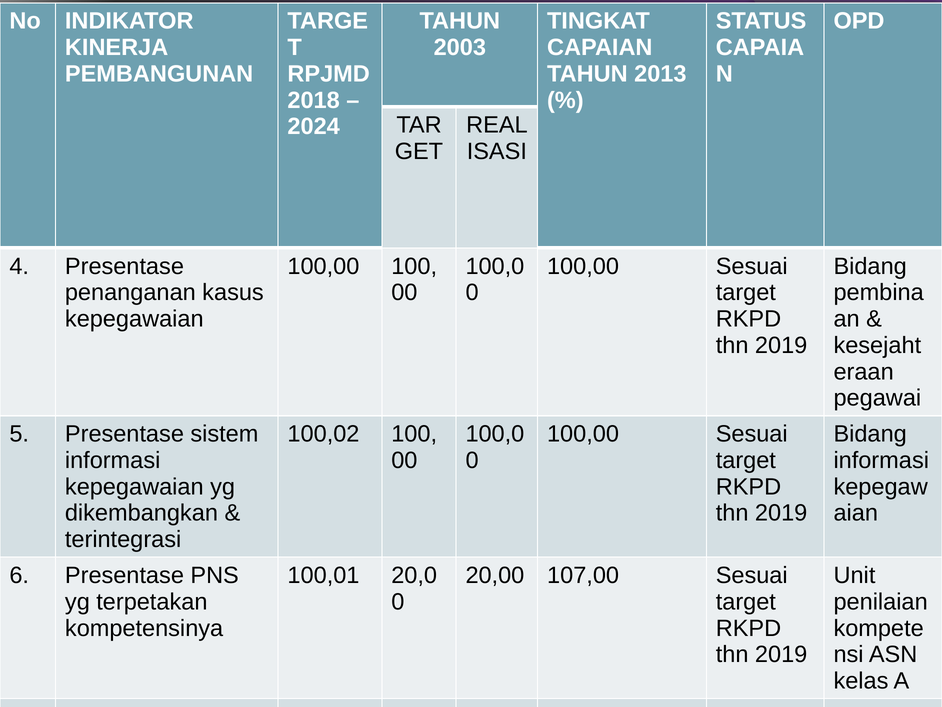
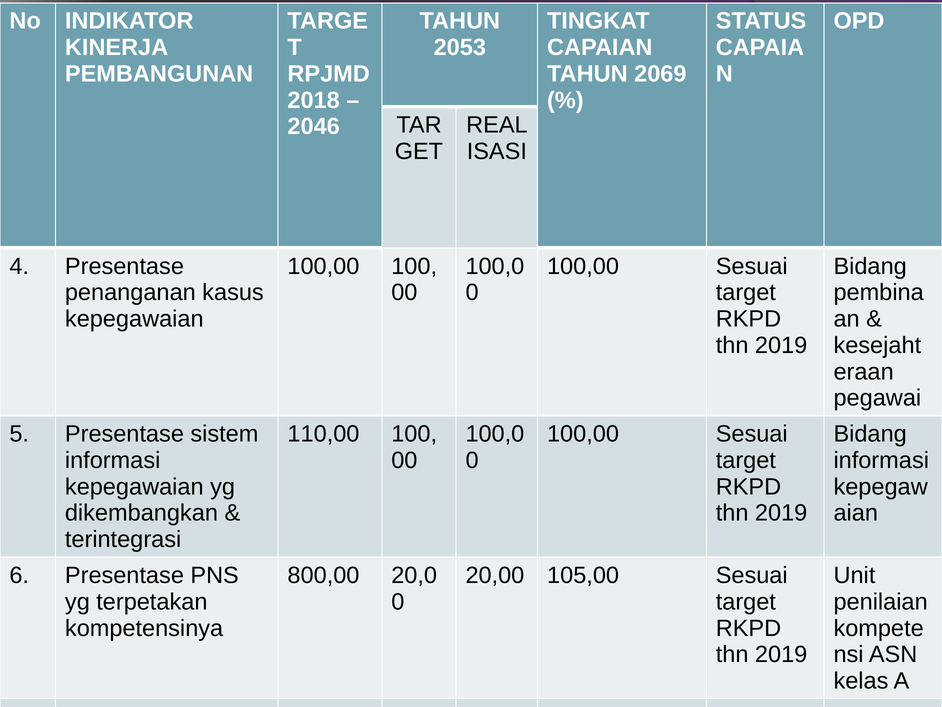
2003: 2003 -> 2053
2013: 2013 -> 2069
2024: 2024 -> 2046
100,02: 100,02 -> 110,00
100,01: 100,01 -> 800,00
107,00: 107,00 -> 105,00
